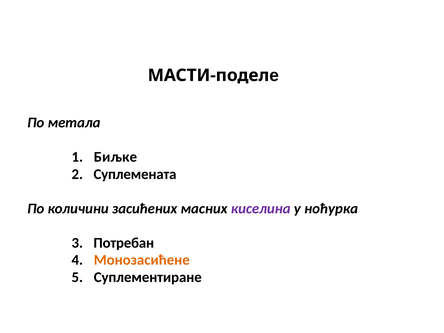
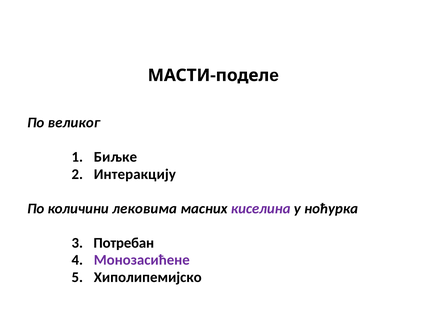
метала: метала -> великог
Суплемената: Суплемената -> Интеракцију
засићених: засићених -> лековима
Монозасићене colour: orange -> purple
Суплементиране: Суплементиране -> Хиполипемијско
